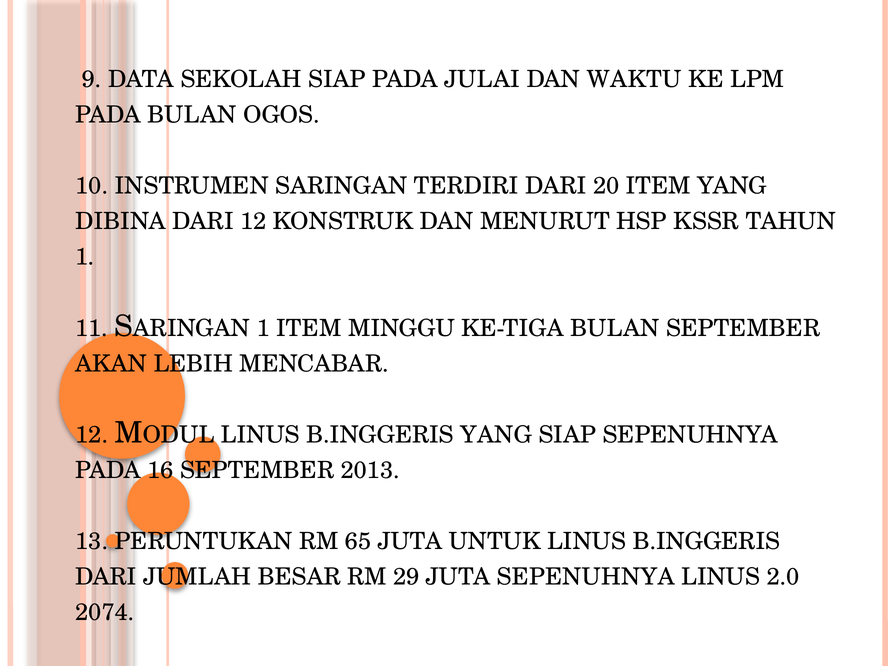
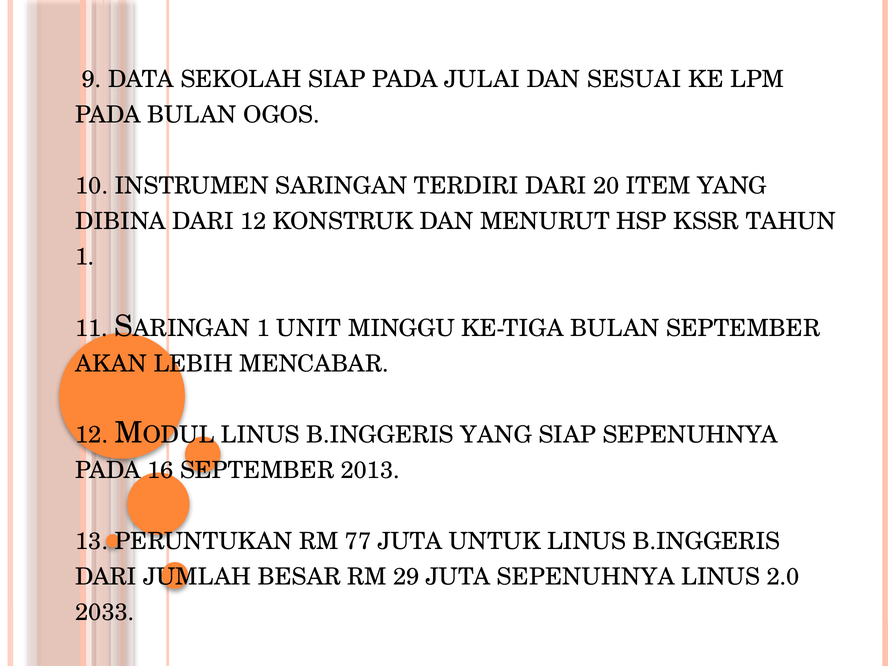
WAKTU: WAKTU -> SESUAI
1 ITEM: ITEM -> UNIT
65: 65 -> 77
2074: 2074 -> 2033
